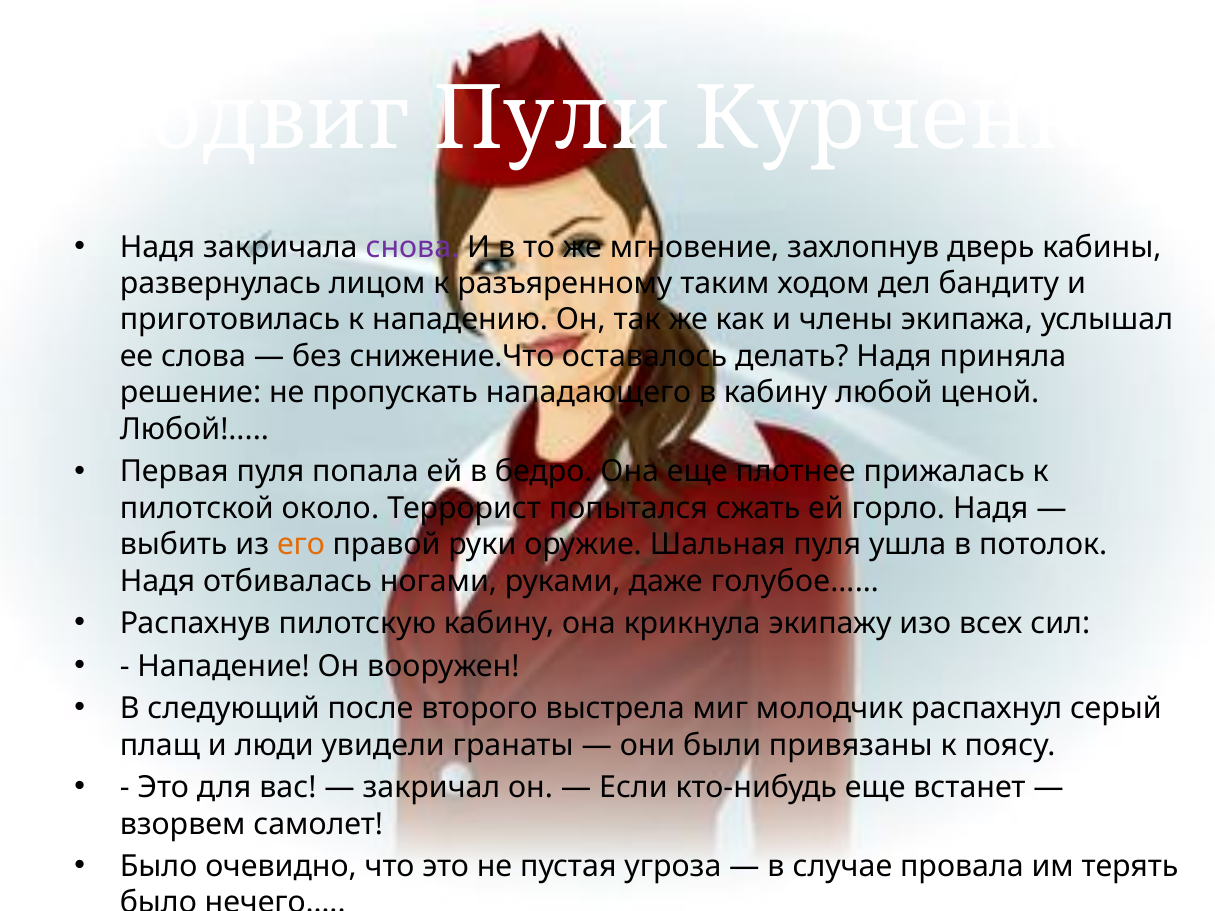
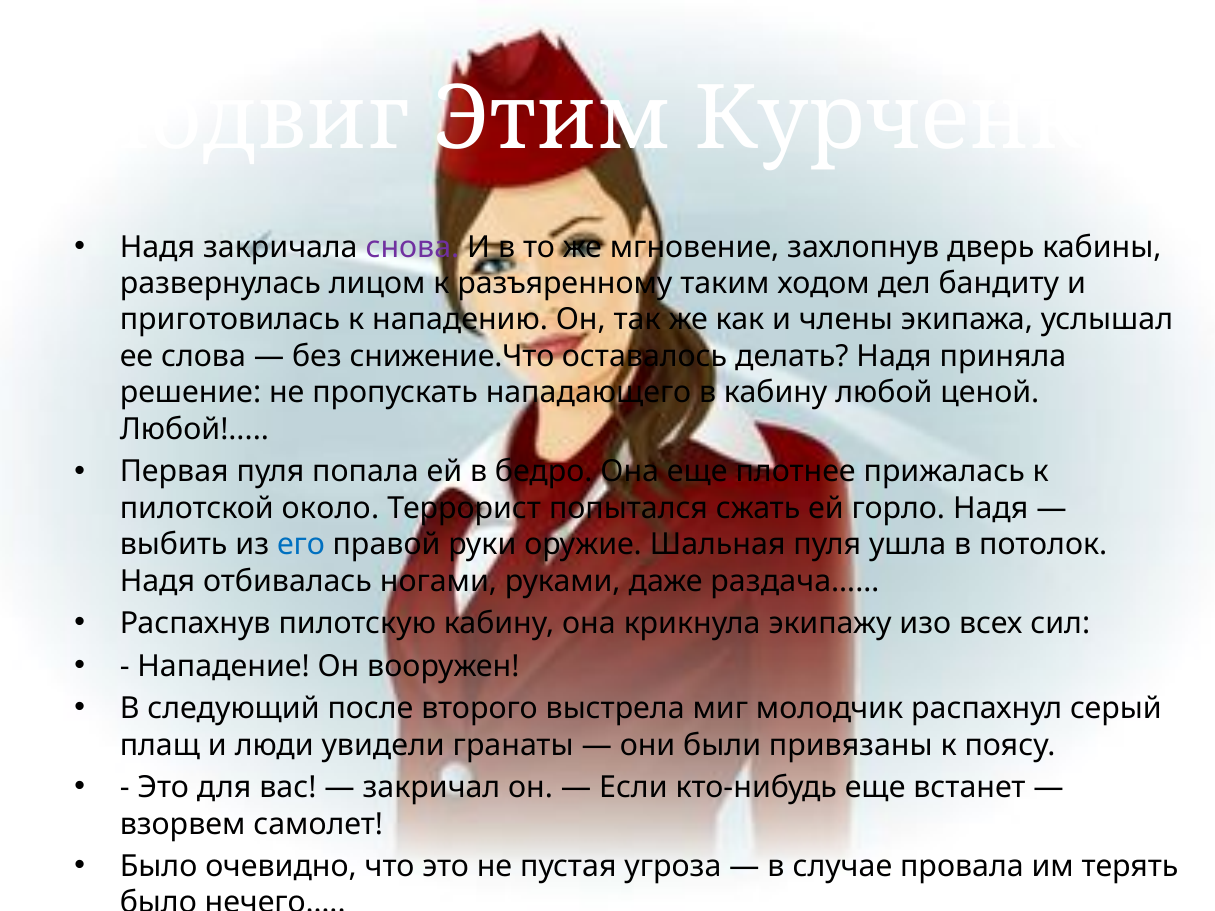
Пули: Пули -> Этим
его colour: orange -> blue
голубое……: голубое…… -> раздача……
